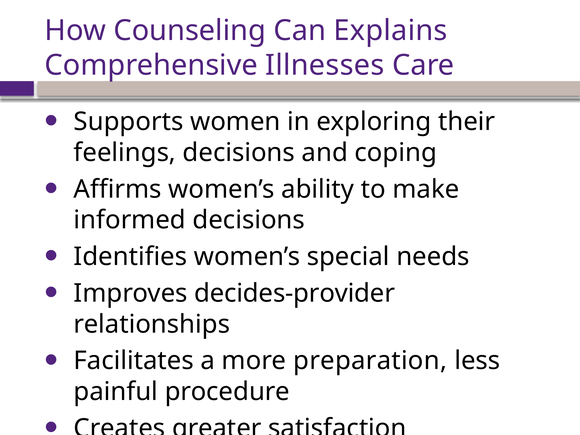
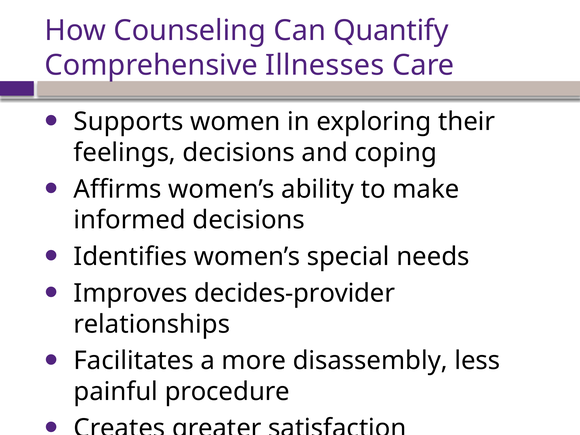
Explains: Explains -> Quantify
preparation: preparation -> disassembly
